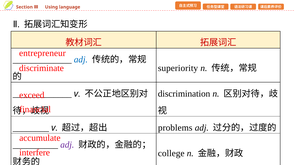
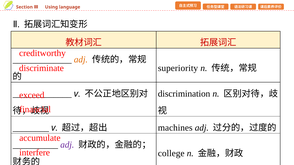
entrepreneur: entrepreneur -> creditworthy
adj at (81, 60) colour: blue -> orange
problems: problems -> machines
